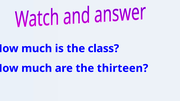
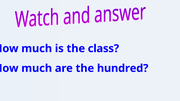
thirteen: thirteen -> hundred
